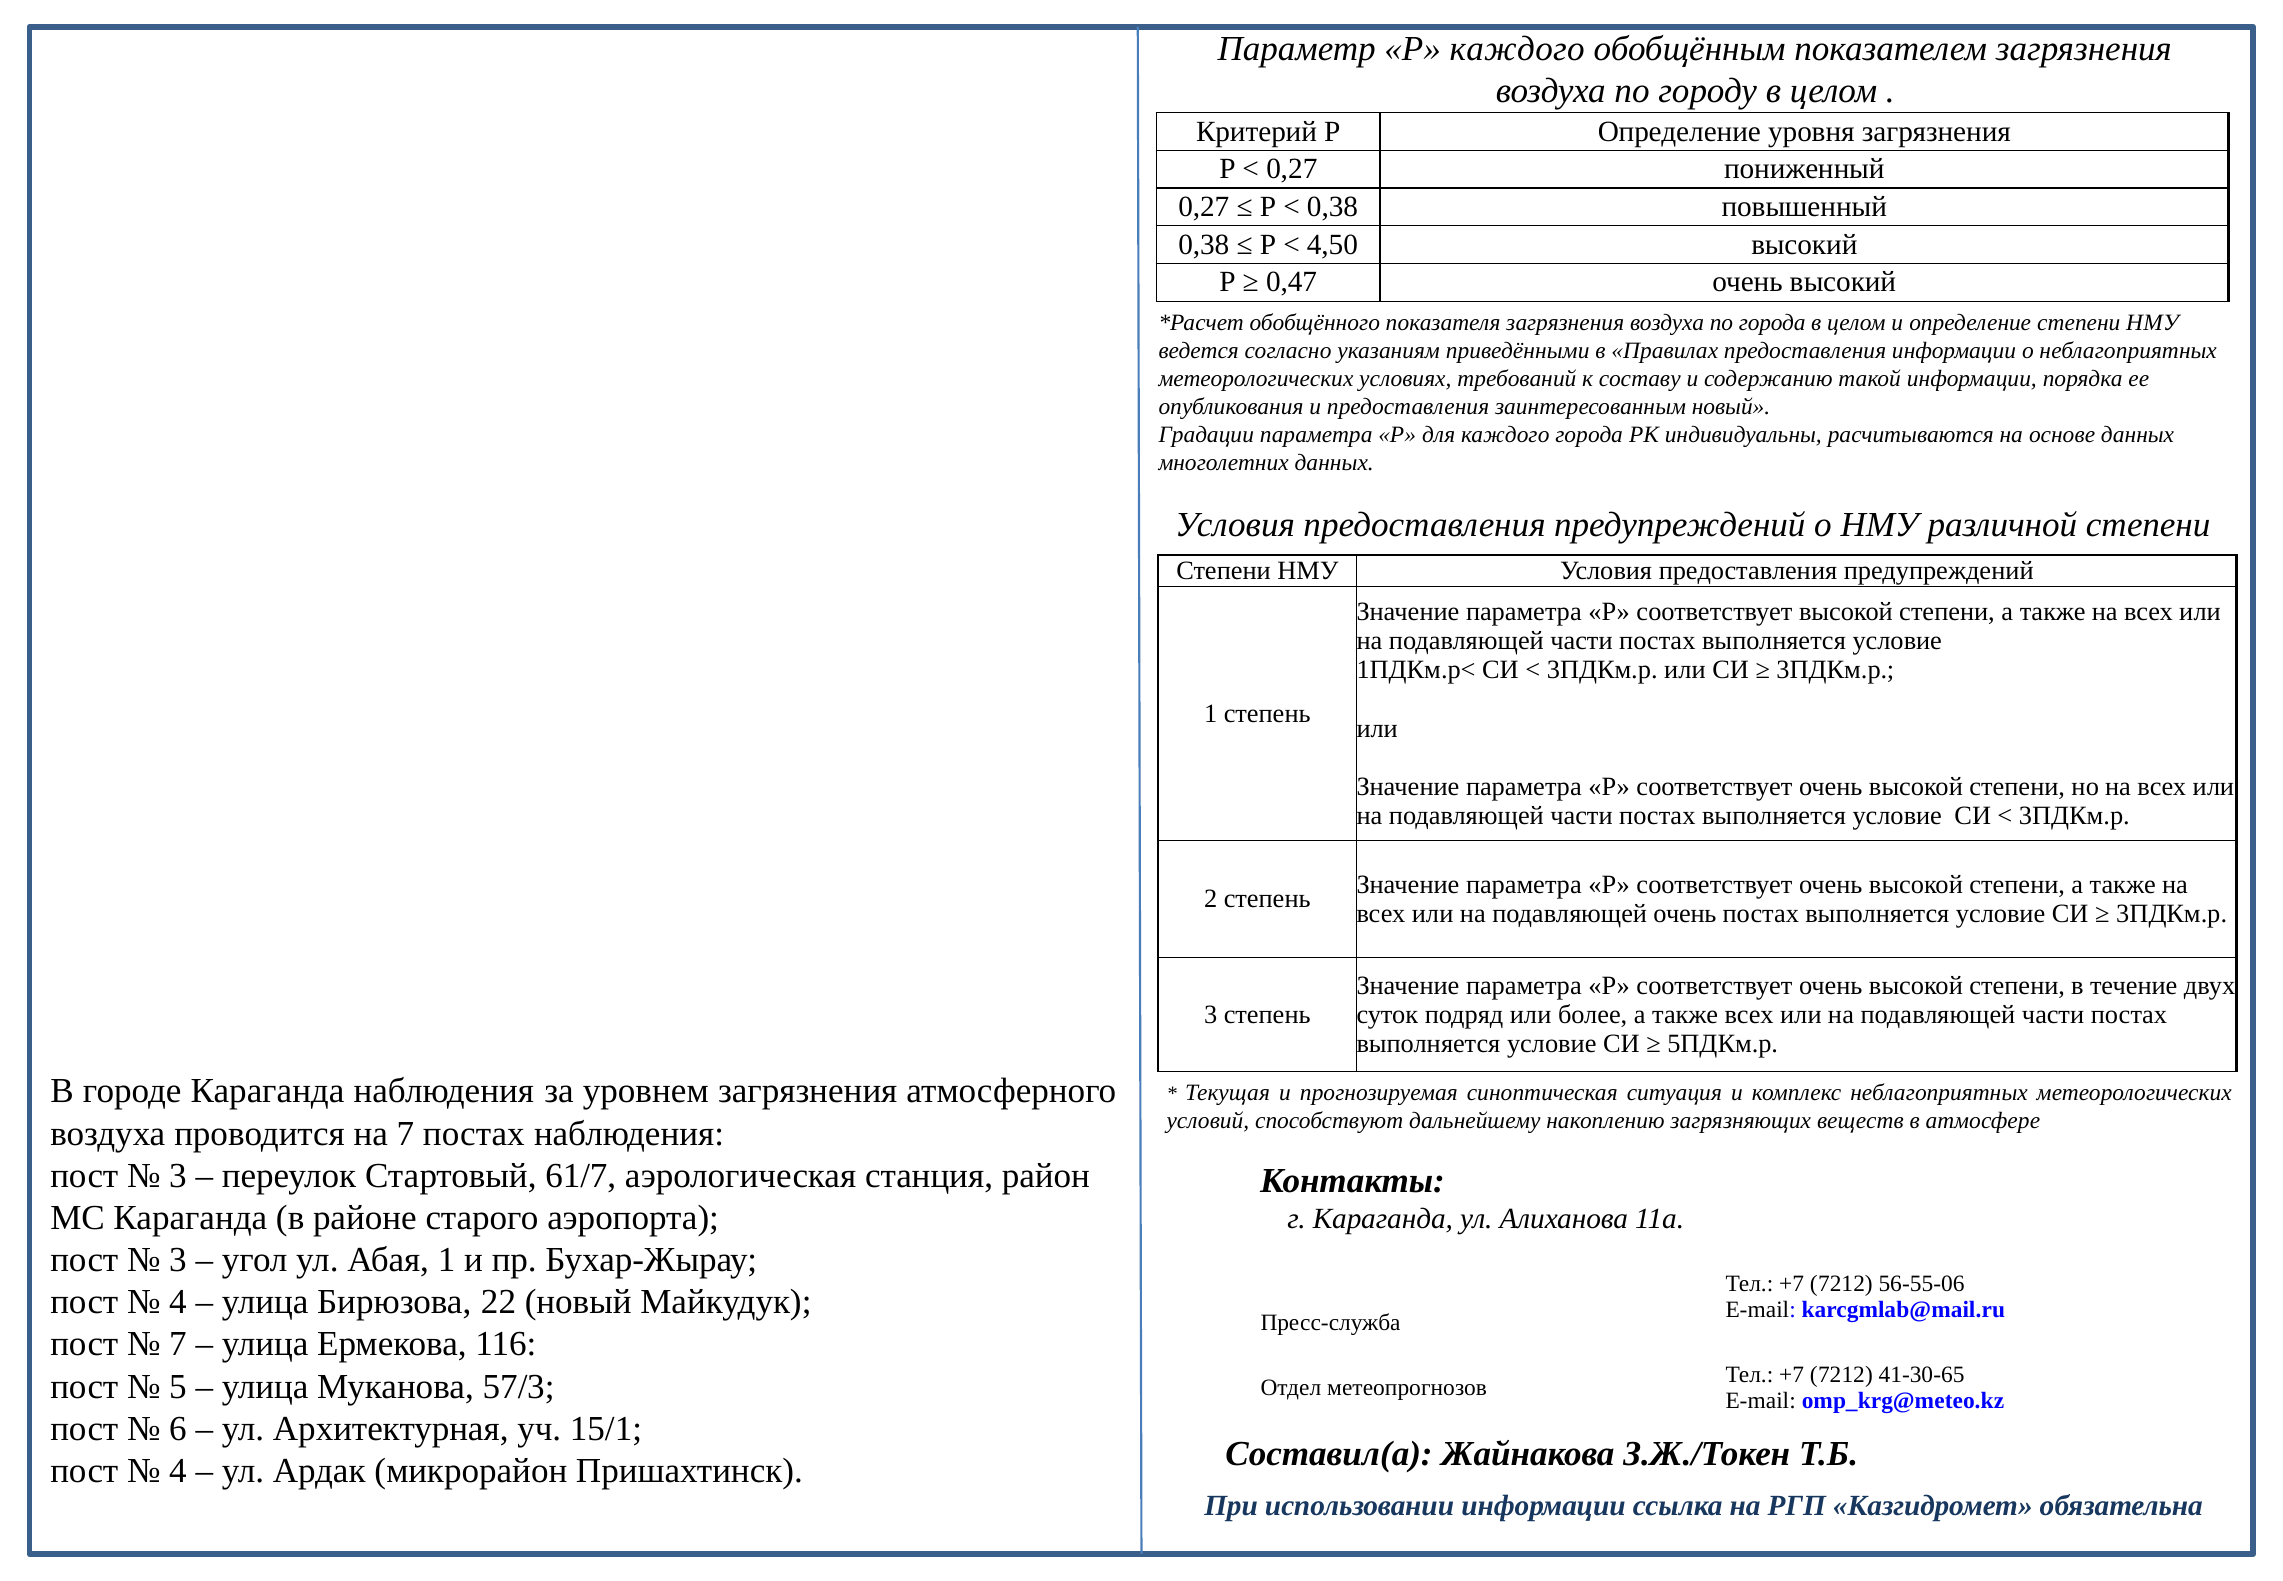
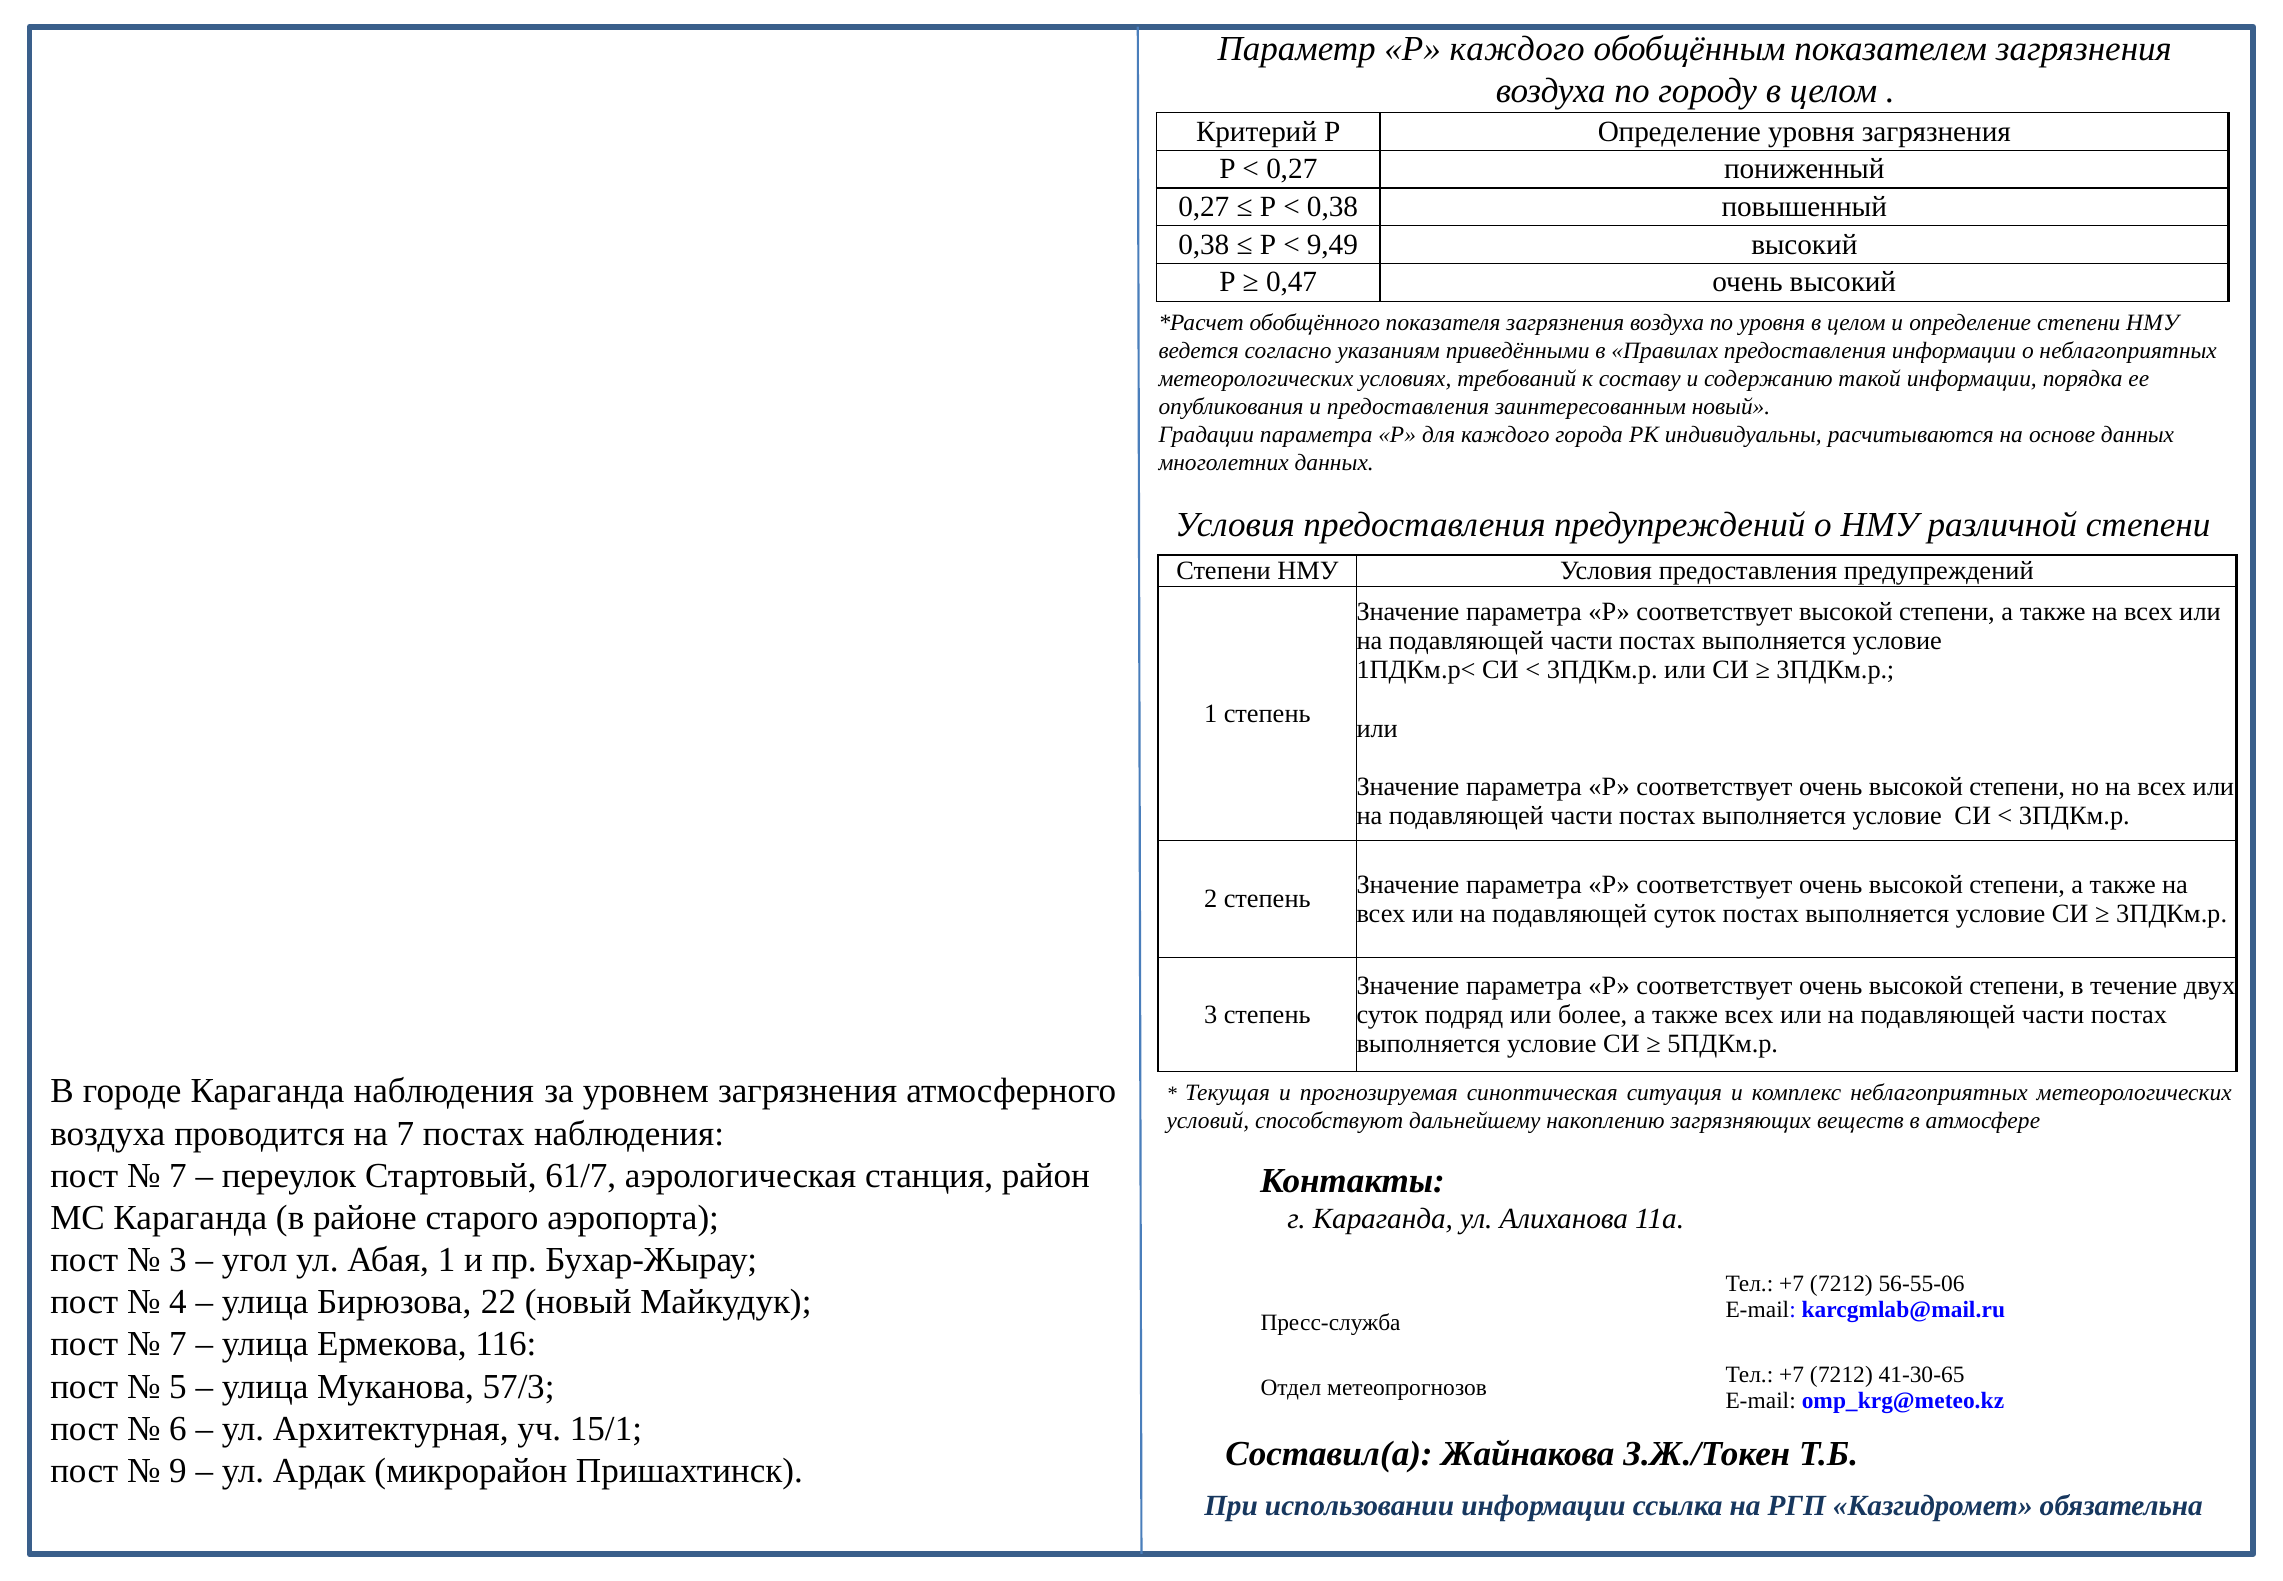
4,50: 4,50 -> 9,49
по города: города -> уровня
подавляющей очень: очень -> суток
3 at (178, 1175): 3 -> 7
4 at (178, 1470): 4 -> 9
